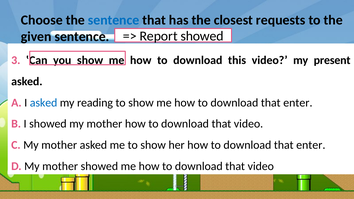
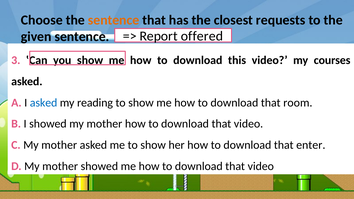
sentence at (114, 20) colour: blue -> orange
Report showed: showed -> offered
present: present -> courses
enter at (298, 103): enter -> room
